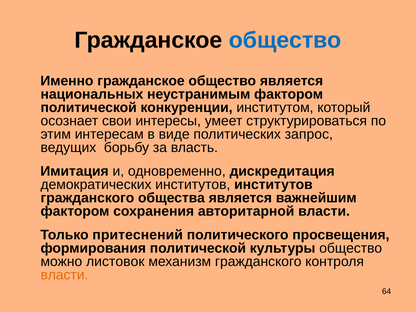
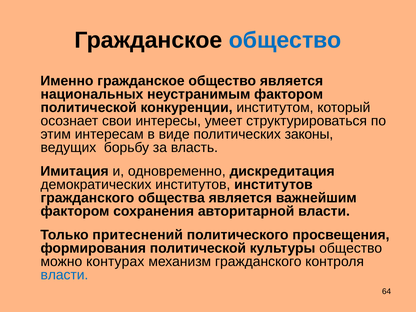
запрос: запрос -> законы
листовок: листовок -> контурах
власти at (64, 275) colour: orange -> blue
